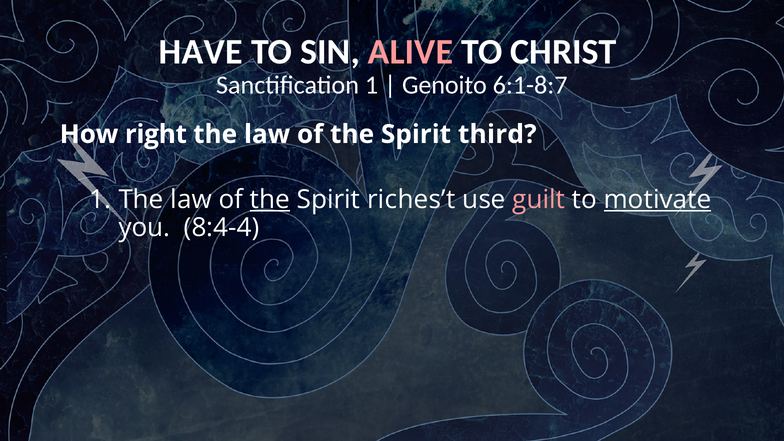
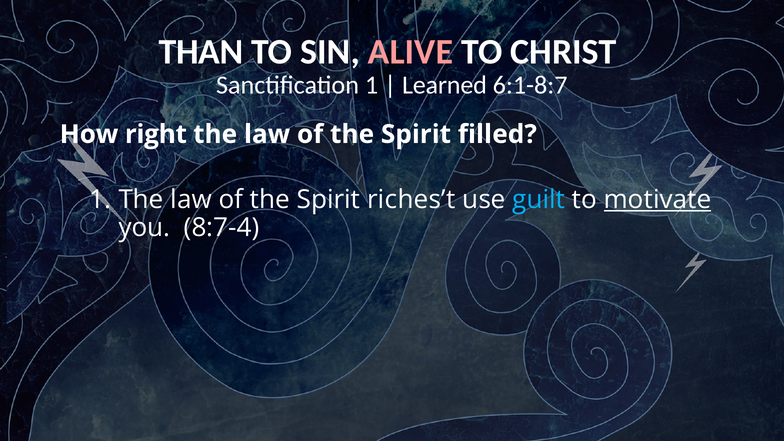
HAVE: HAVE -> THAN
Genoito: Genoito -> Learned
third: third -> filled
the at (270, 199) underline: present -> none
guilt colour: pink -> light blue
8:4-4: 8:4-4 -> 8:7-4
